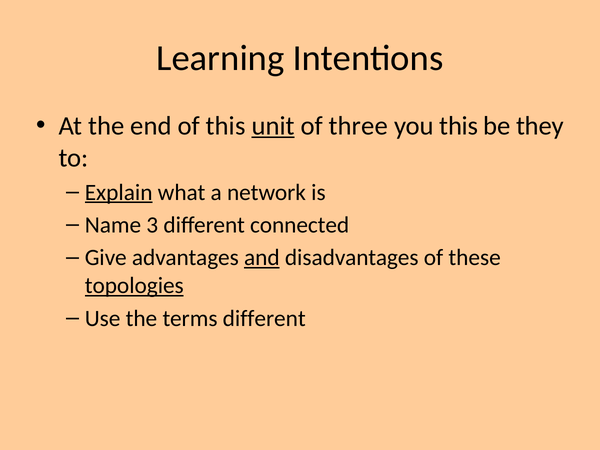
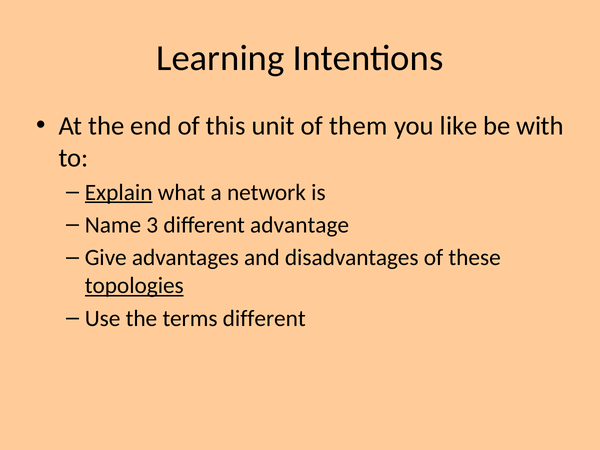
unit underline: present -> none
three: three -> them
you this: this -> like
they: they -> with
connected: connected -> advantage
and underline: present -> none
